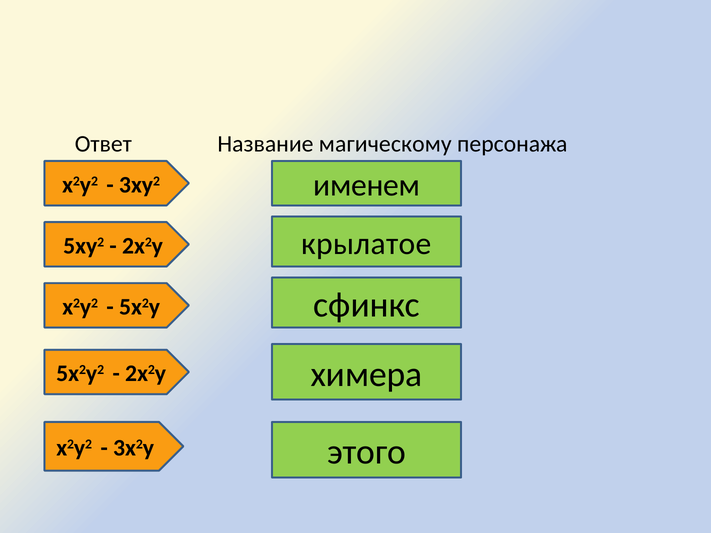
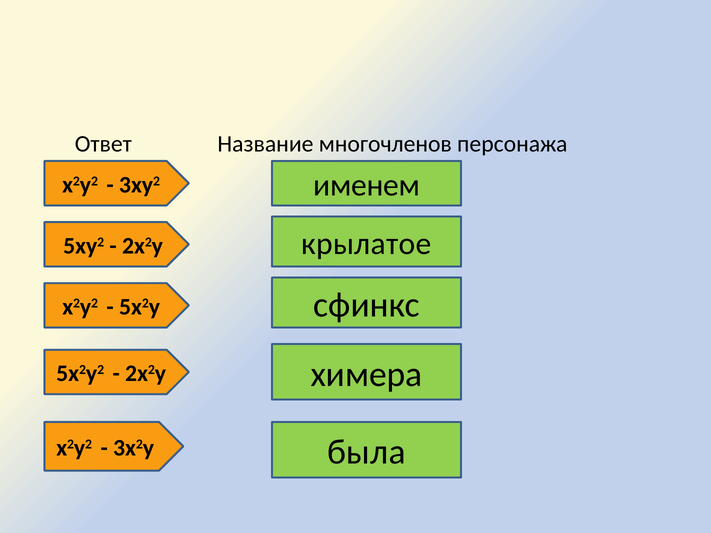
магическому: магическому -> многочленов
этого: этого -> была
